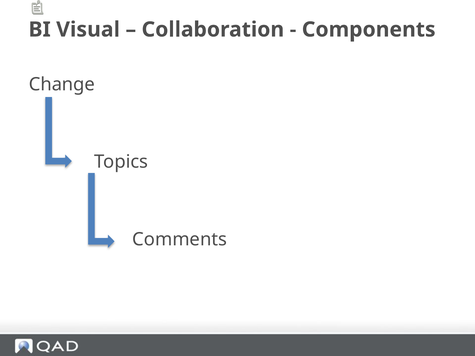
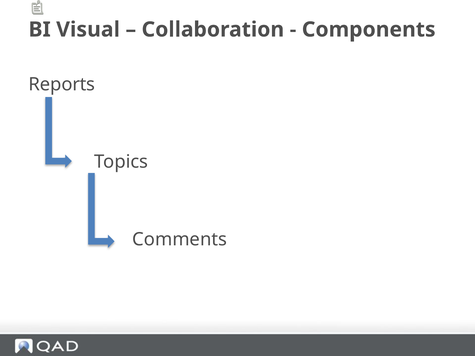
Change: Change -> Reports
